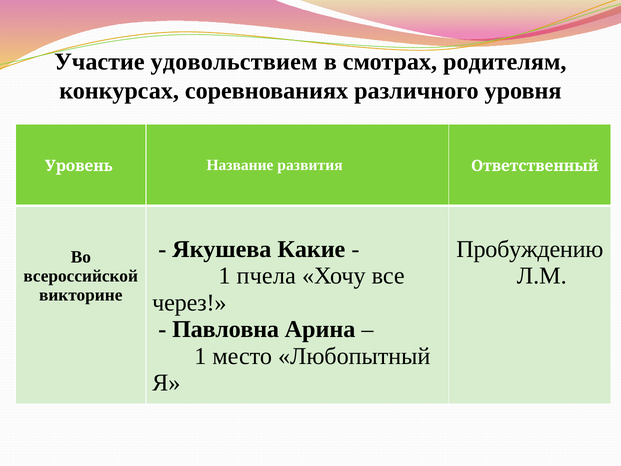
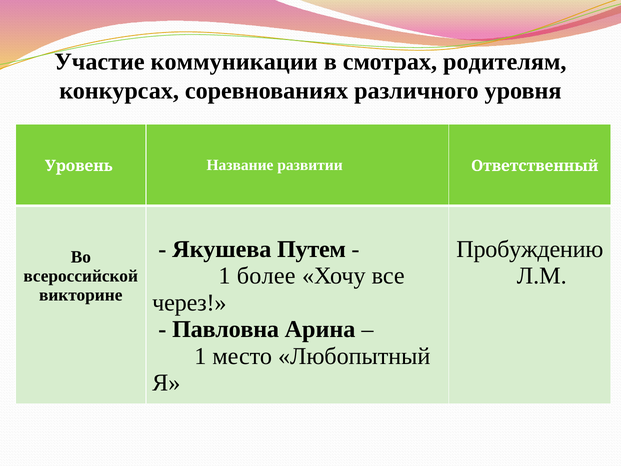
удовольствием: удовольствием -> коммуникации
развития: развития -> развитии
Какие: Какие -> Путем
пчела: пчела -> более
